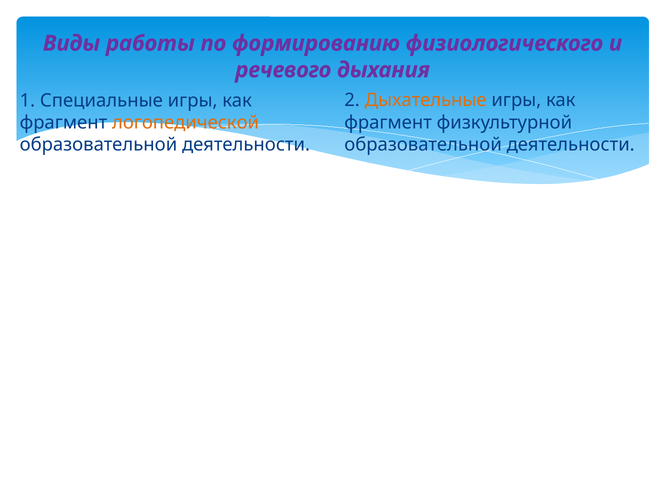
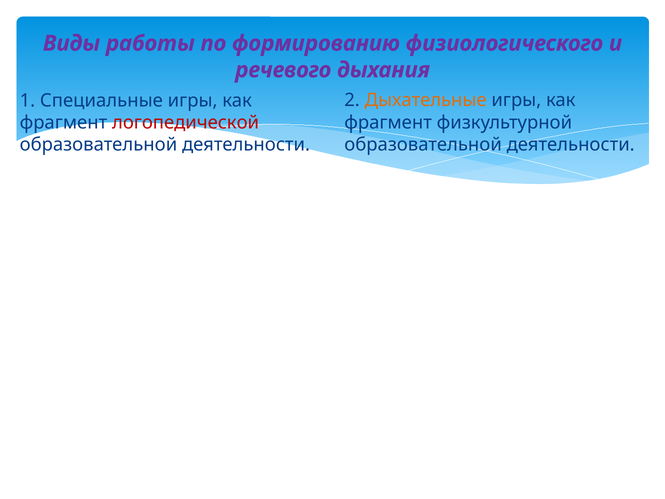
логопедической colour: orange -> red
